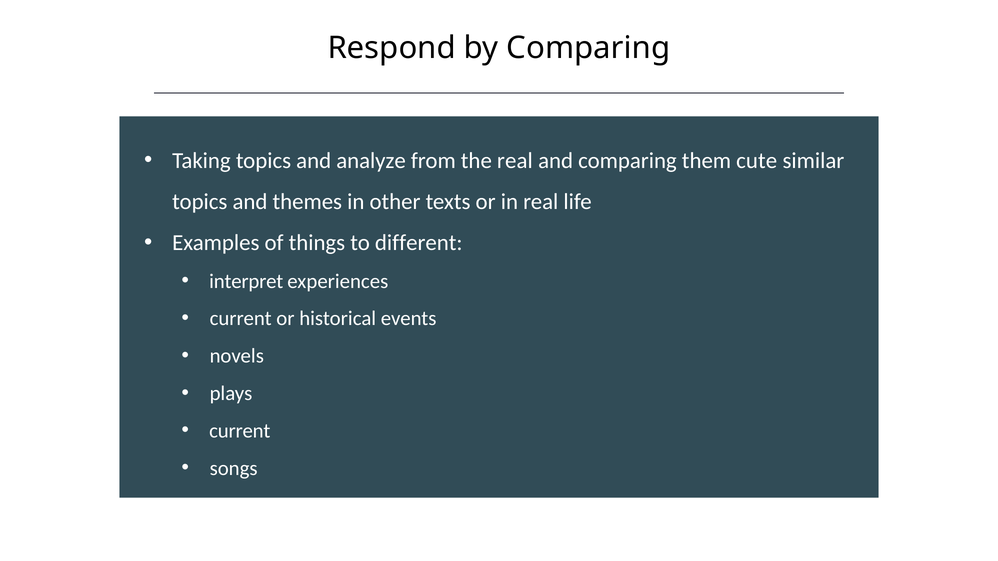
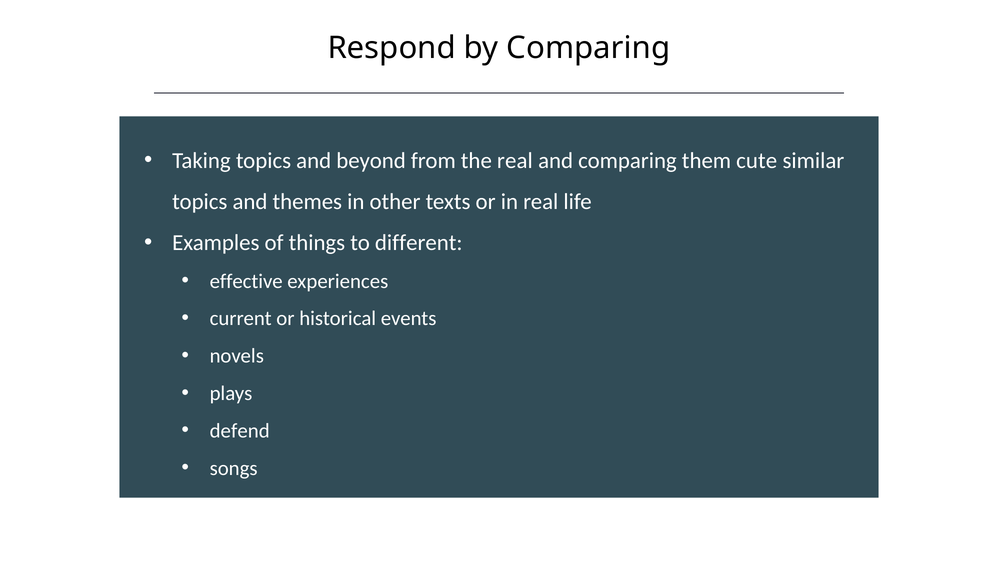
analyze: analyze -> beyond
interpret: interpret -> effective
current at (240, 431): current -> defend
